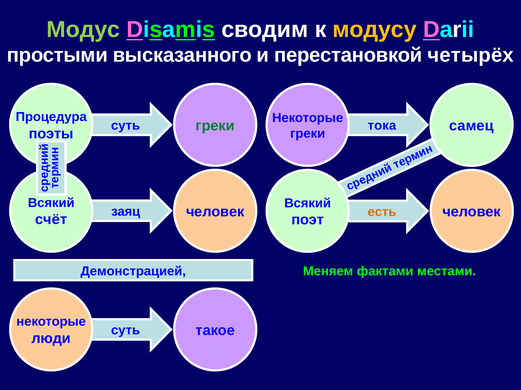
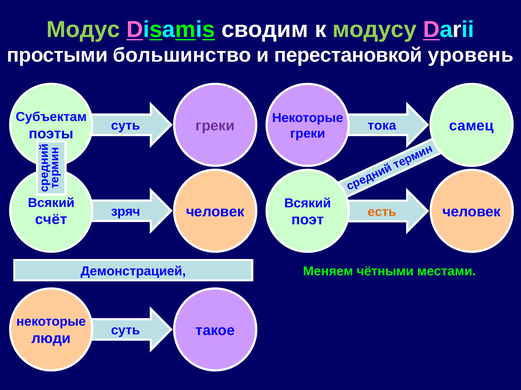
модусу colour: yellow -> light green
высказанного: высказанного -> большинство
четырёх: четырёх -> уровень
Процедура: Процедура -> Субъектам
греки at (215, 126) colour: green -> purple
заяц: заяц -> зряч
фактами: фактами -> чётными
